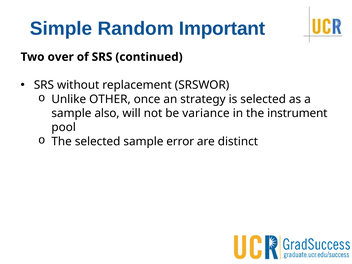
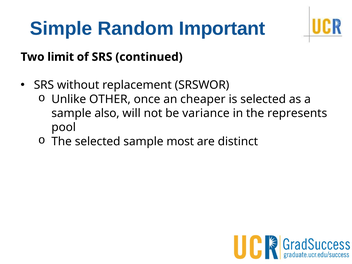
over: over -> limit
strategy: strategy -> cheaper
instrument: instrument -> represents
error: error -> most
